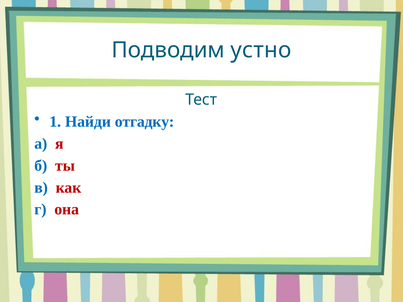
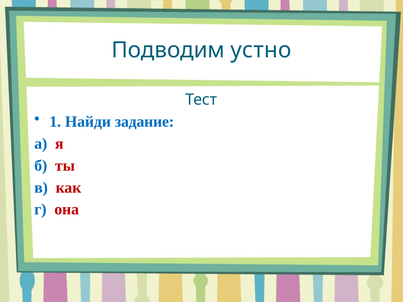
отгадку: отгадку -> задание
